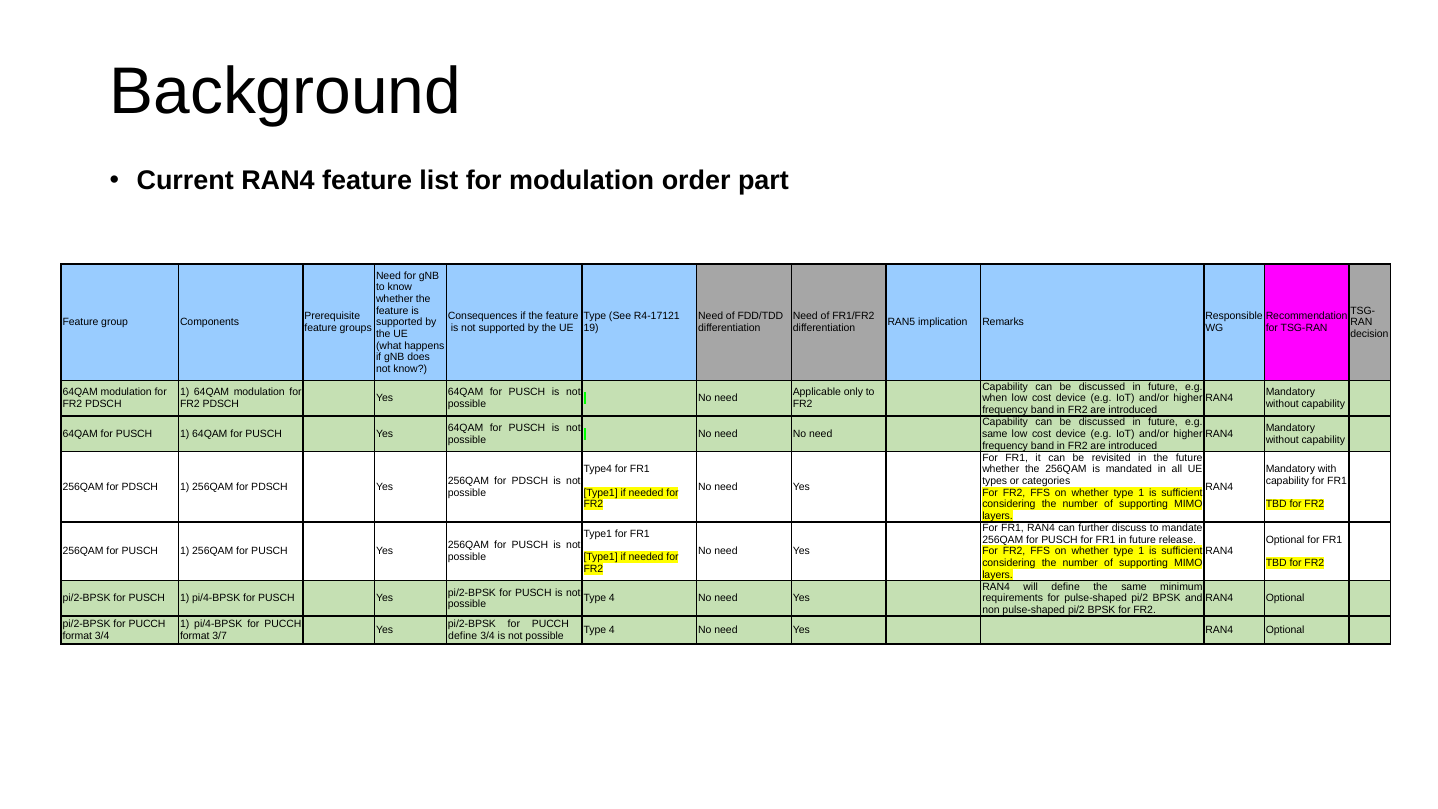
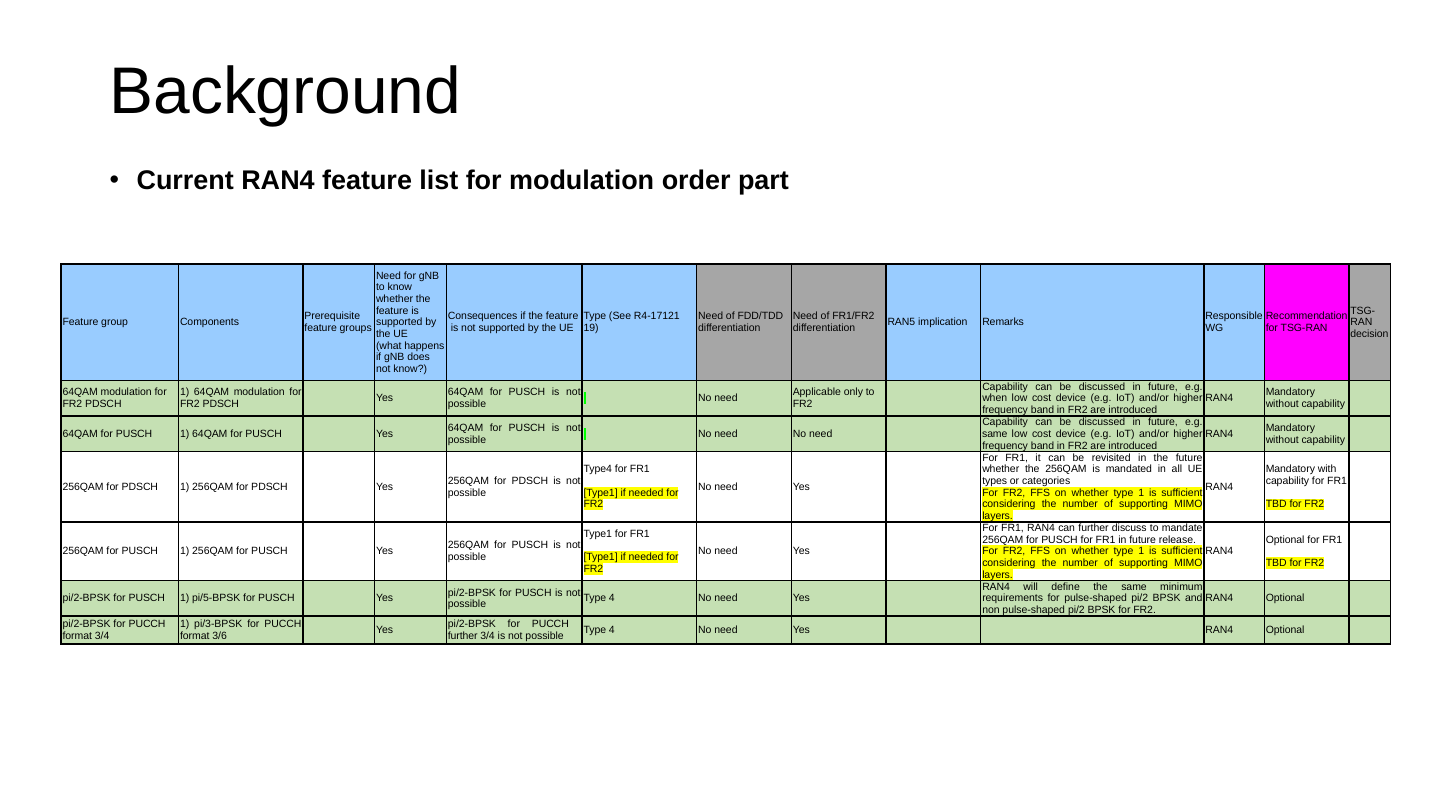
PUSCH 1 pi/4-BPSK: pi/4-BPSK -> pi/5-BPSK
pi/4-BPSK at (218, 624): pi/4-BPSK -> pi/3-BPSK
3/7: 3/7 -> 3/6
define at (463, 636): define -> further
